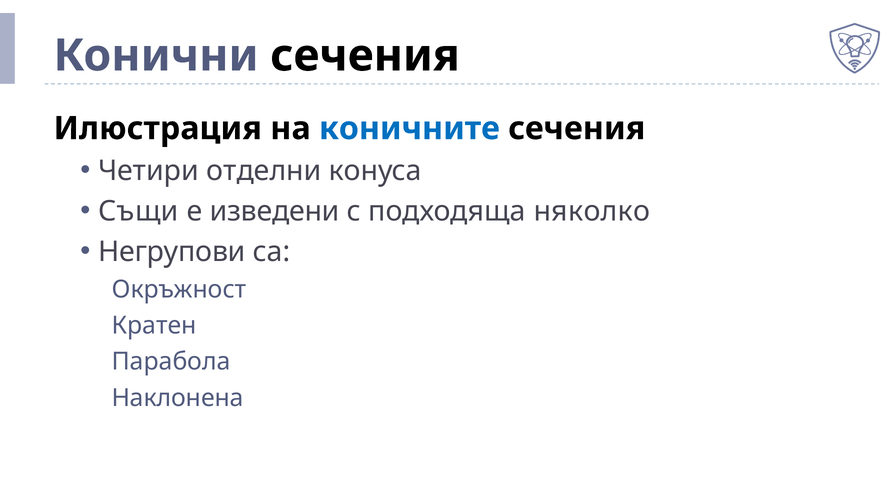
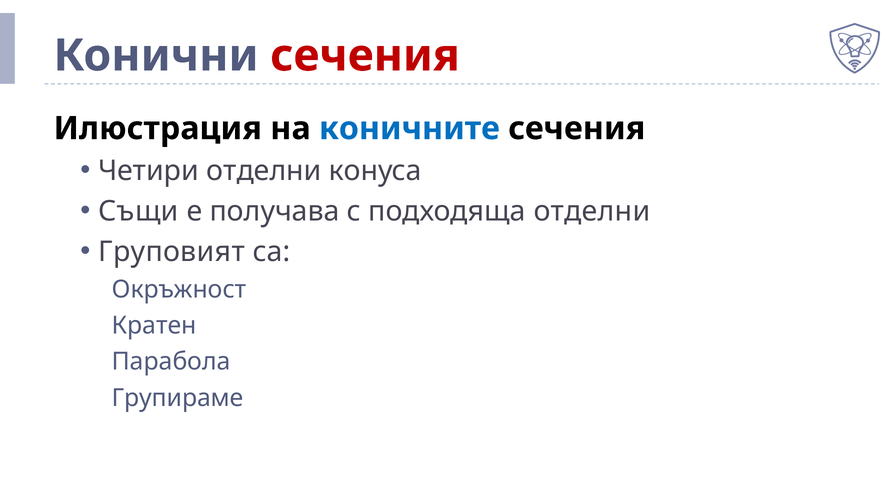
сечения at (365, 56) colour: black -> red
изведени: изведени -> получава
подходяща няколко: няколко -> отделни
Негрупови: Негрупови -> Груповият
Наклонена: Наклонена -> Групираме
